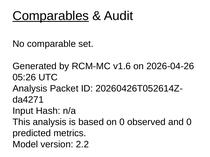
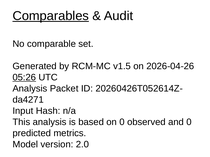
v1.6: v1.6 -> v1.5
05:26 underline: none -> present
2.2: 2.2 -> 2.0
